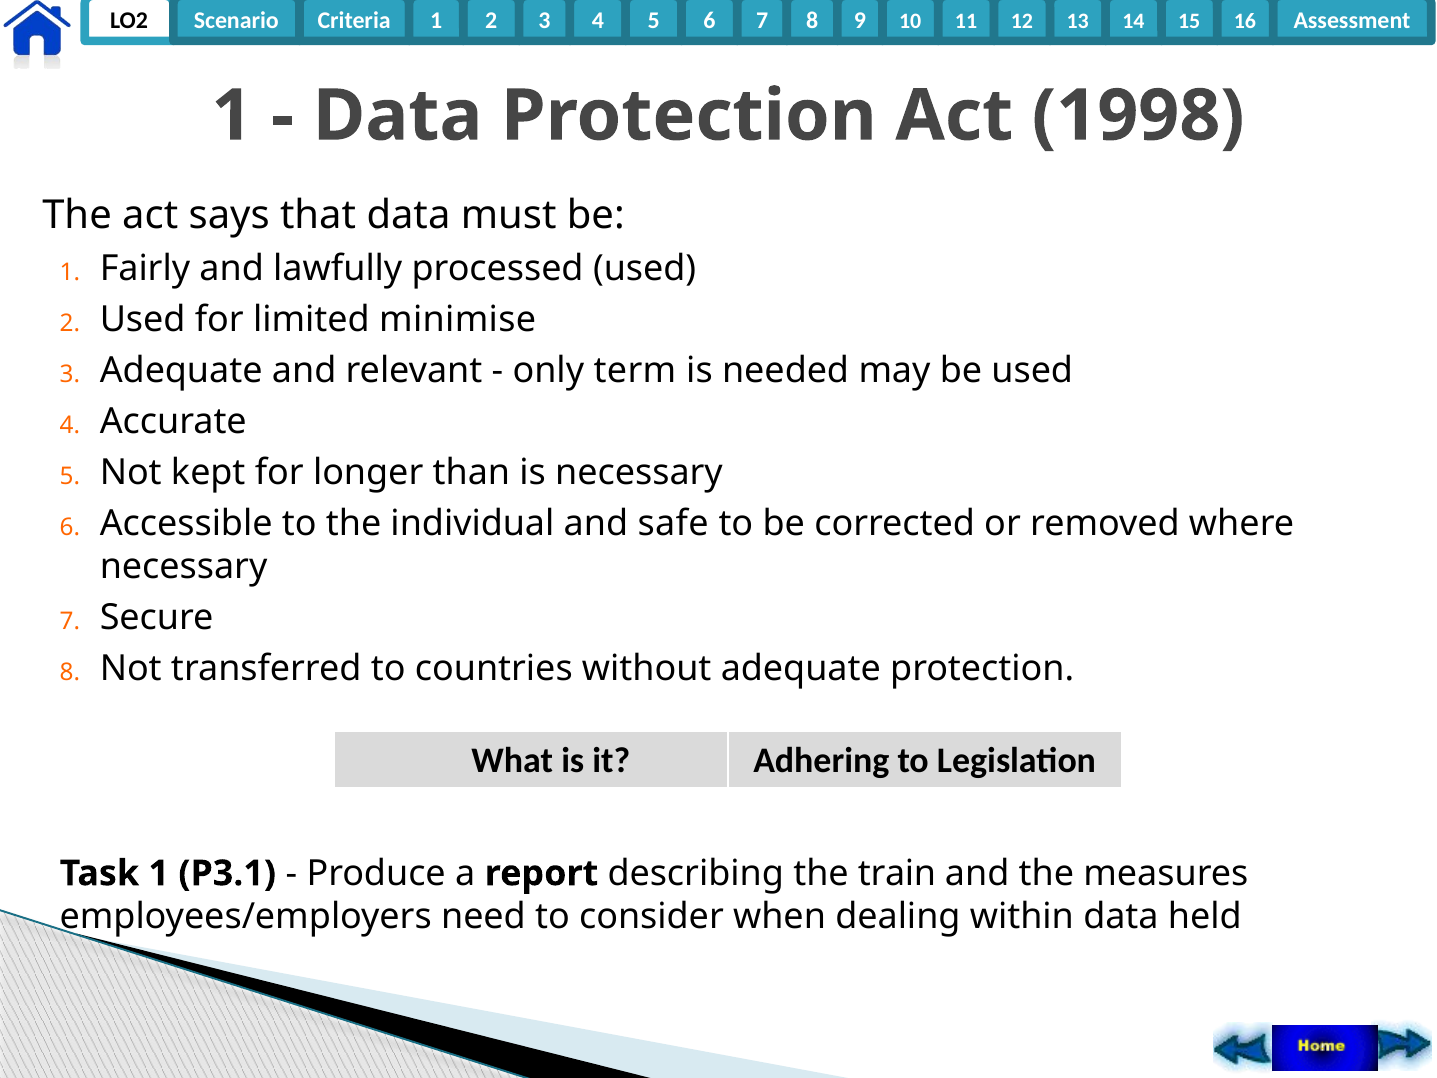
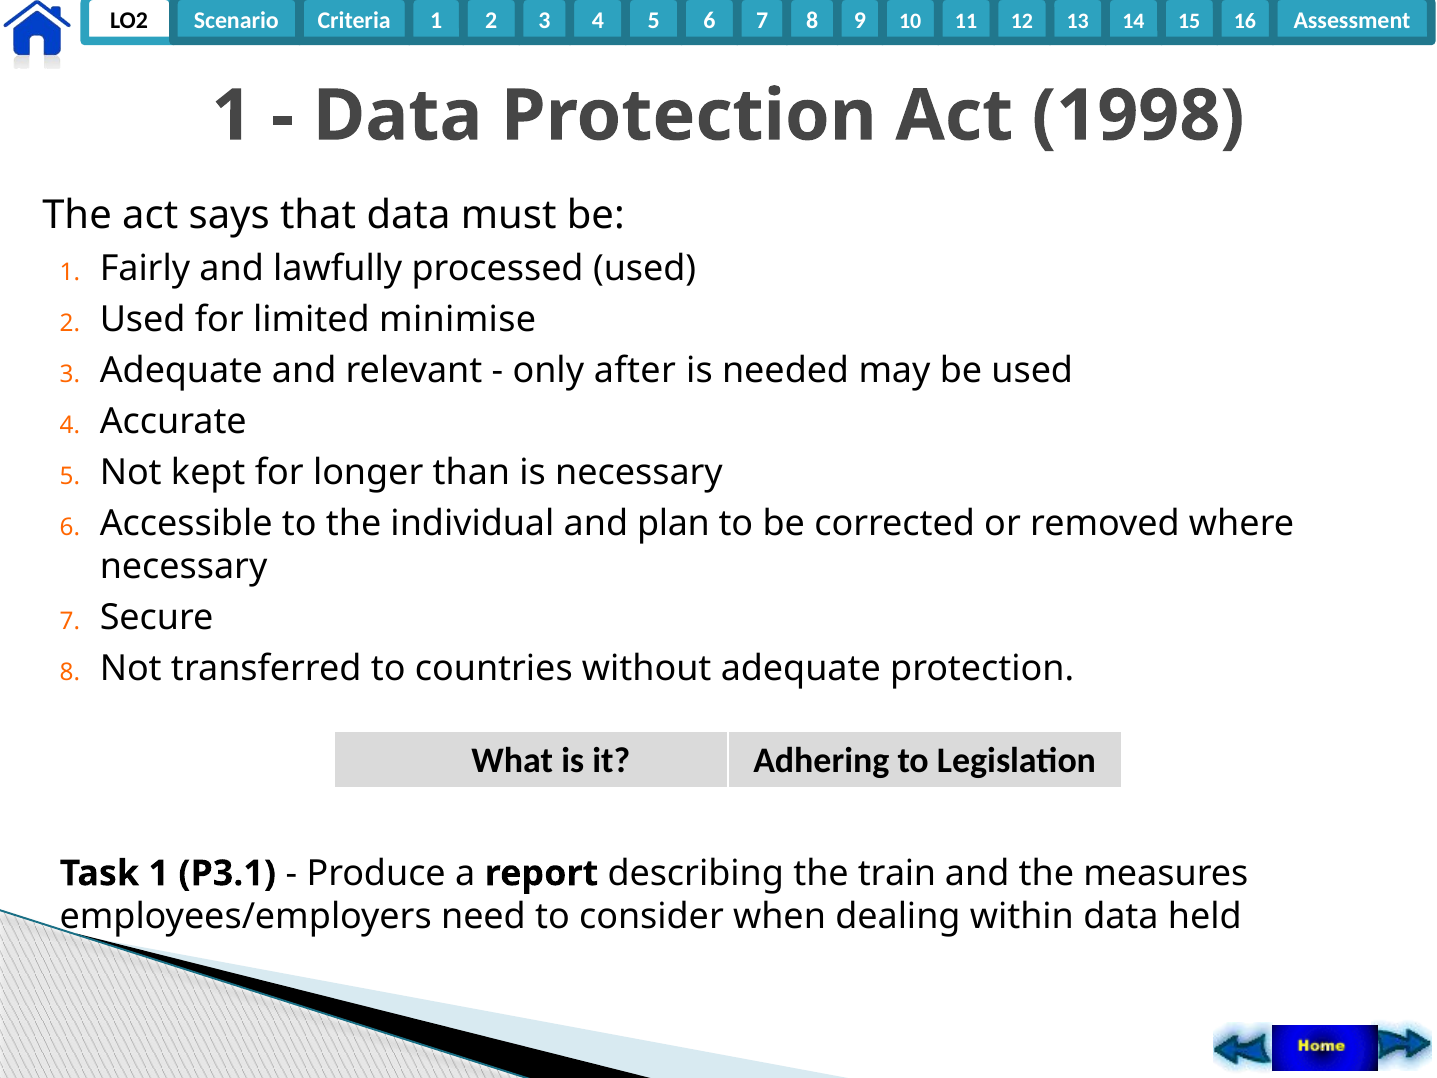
term: term -> after
safe: safe -> plan
